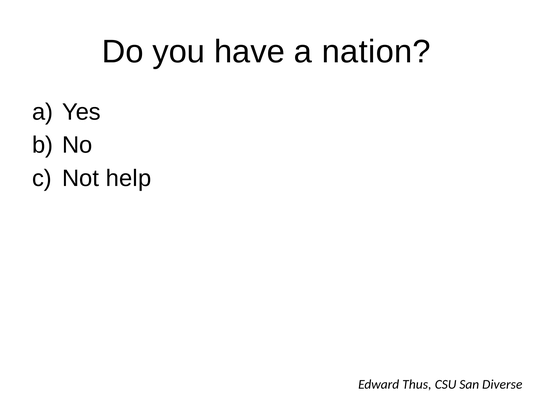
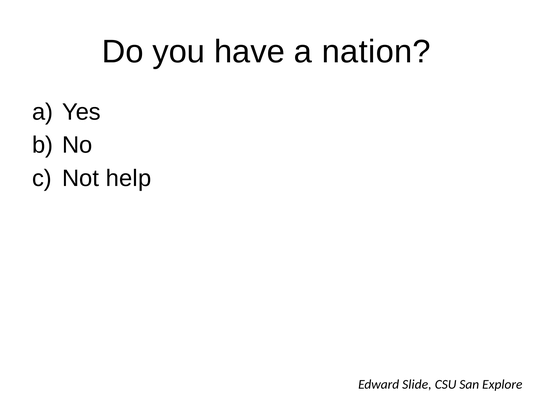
Thus: Thus -> Slide
Diverse: Diverse -> Explore
